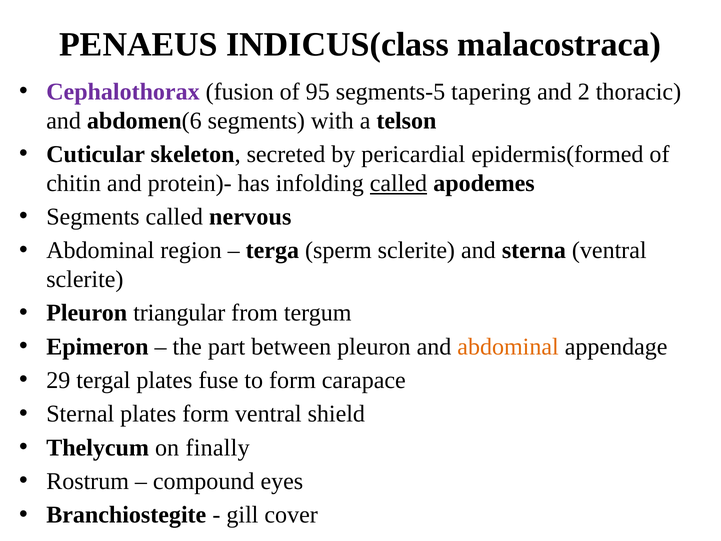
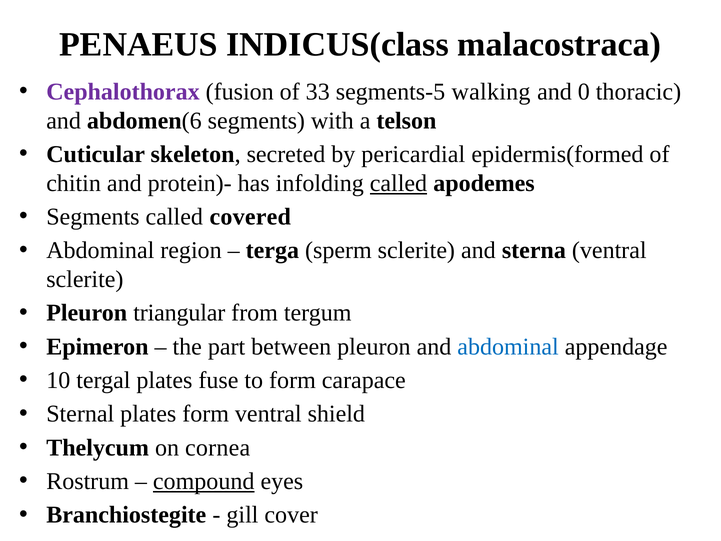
95: 95 -> 33
tapering: tapering -> walking
2: 2 -> 0
nervous: nervous -> covered
abdominal at (508, 347) colour: orange -> blue
29: 29 -> 10
finally: finally -> cornea
compound underline: none -> present
